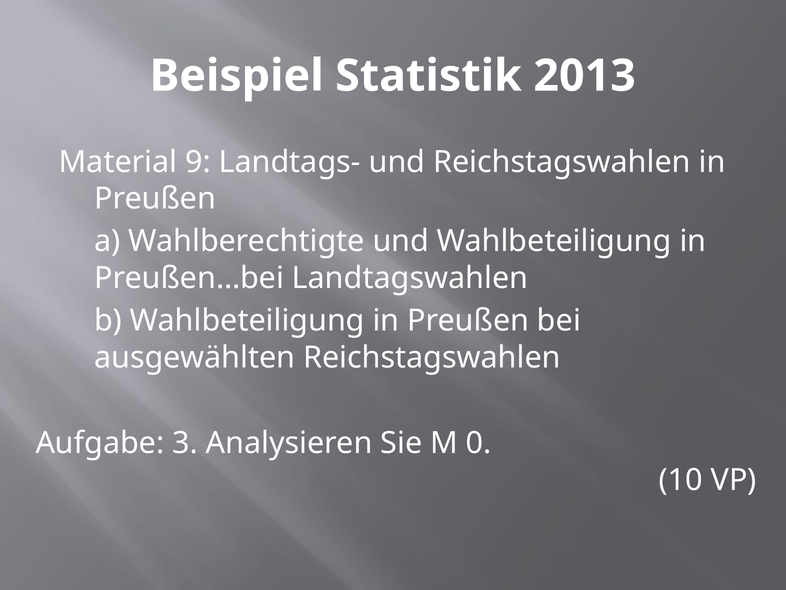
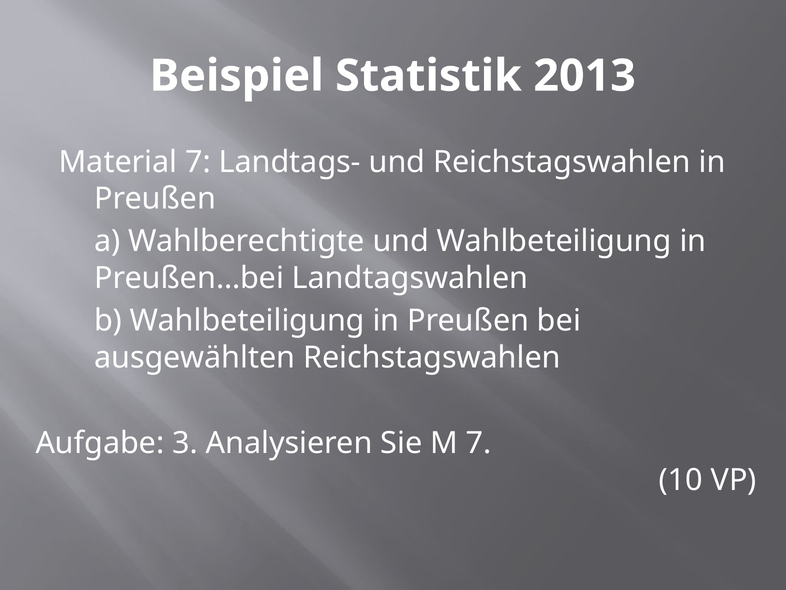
Material 9: 9 -> 7
M 0: 0 -> 7
